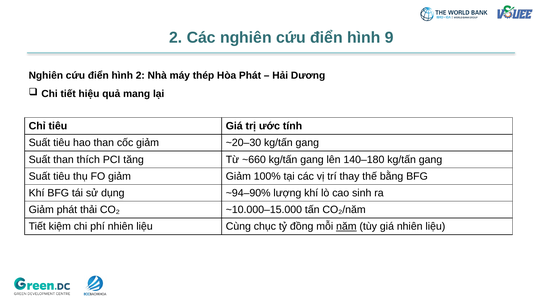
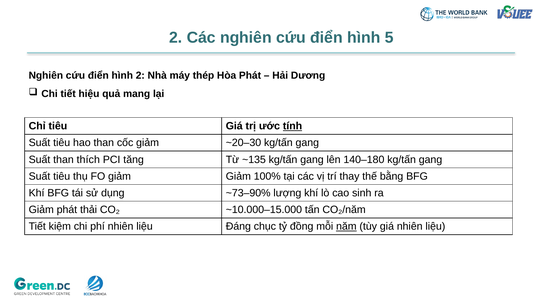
9: 9 -> 5
tính underline: none -> present
~660: ~660 -> ~135
~94–90%: ~94–90% -> ~73–90%
Cùng: Cùng -> Đáng
